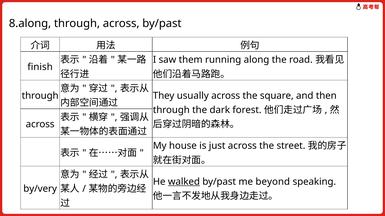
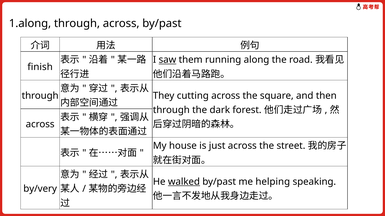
8.along: 8.along -> 1.along
saw underline: none -> present
usually: usually -> cutting
beyond: beyond -> helping
